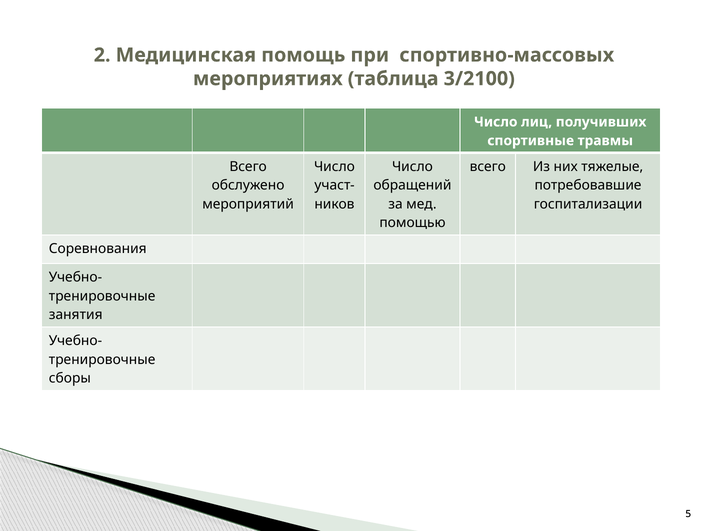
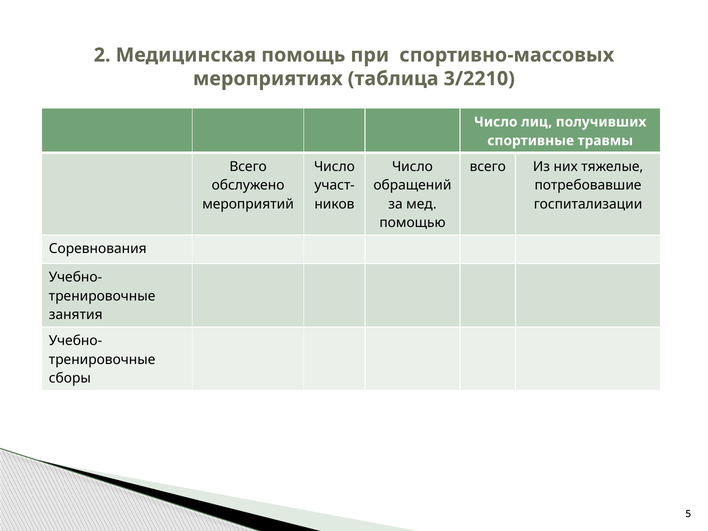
3/2100: 3/2100 -> 3/2210
